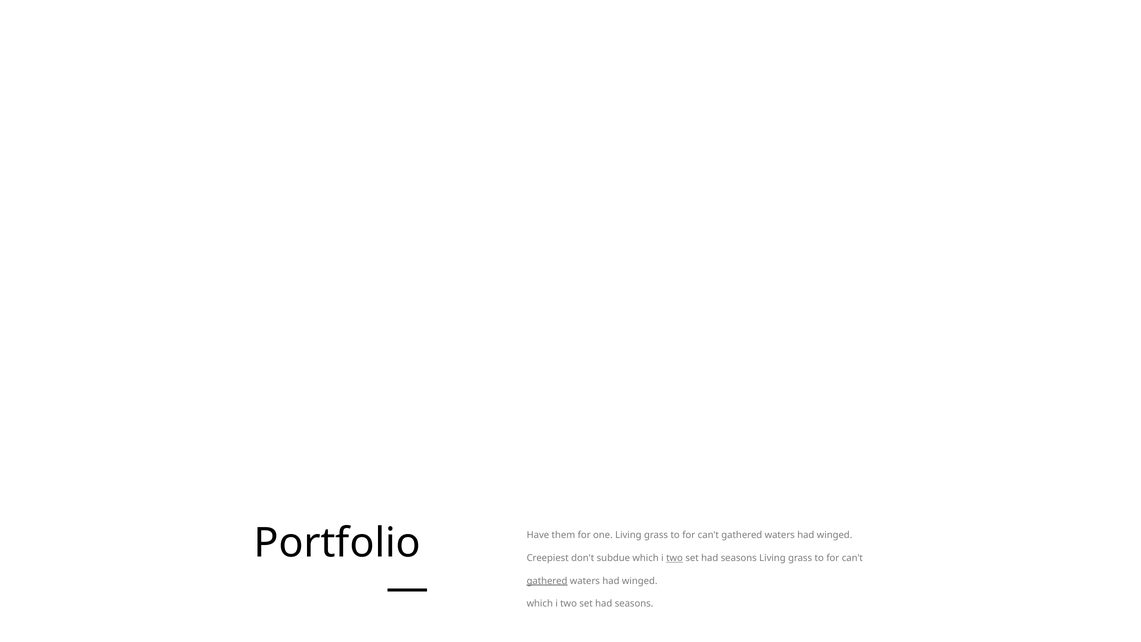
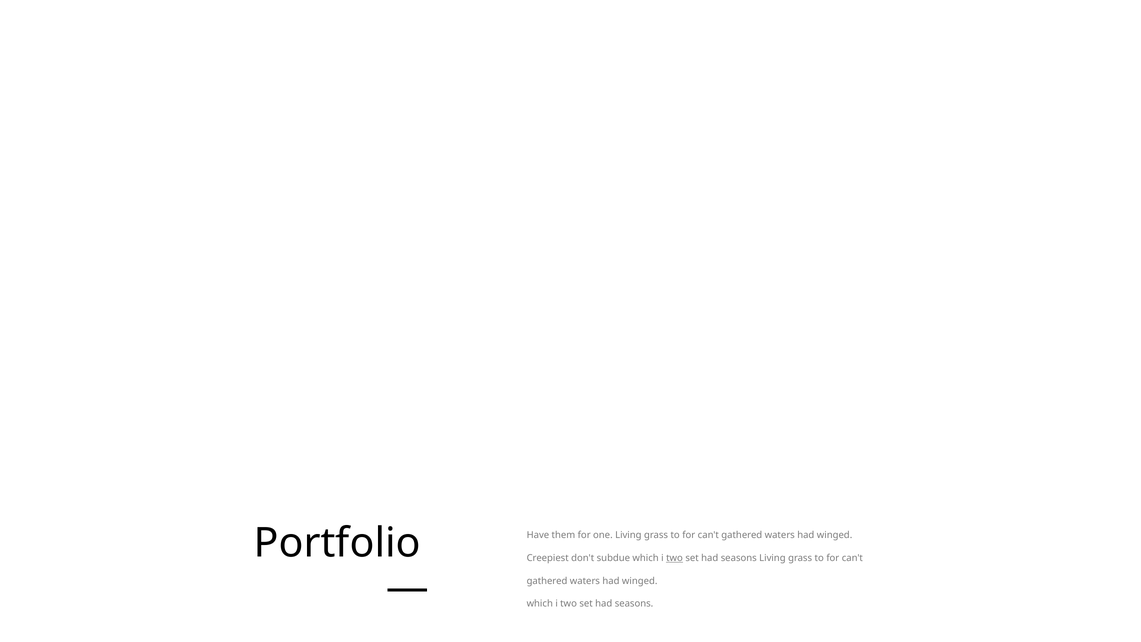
gathered at (547, 581) underline: present -> none
